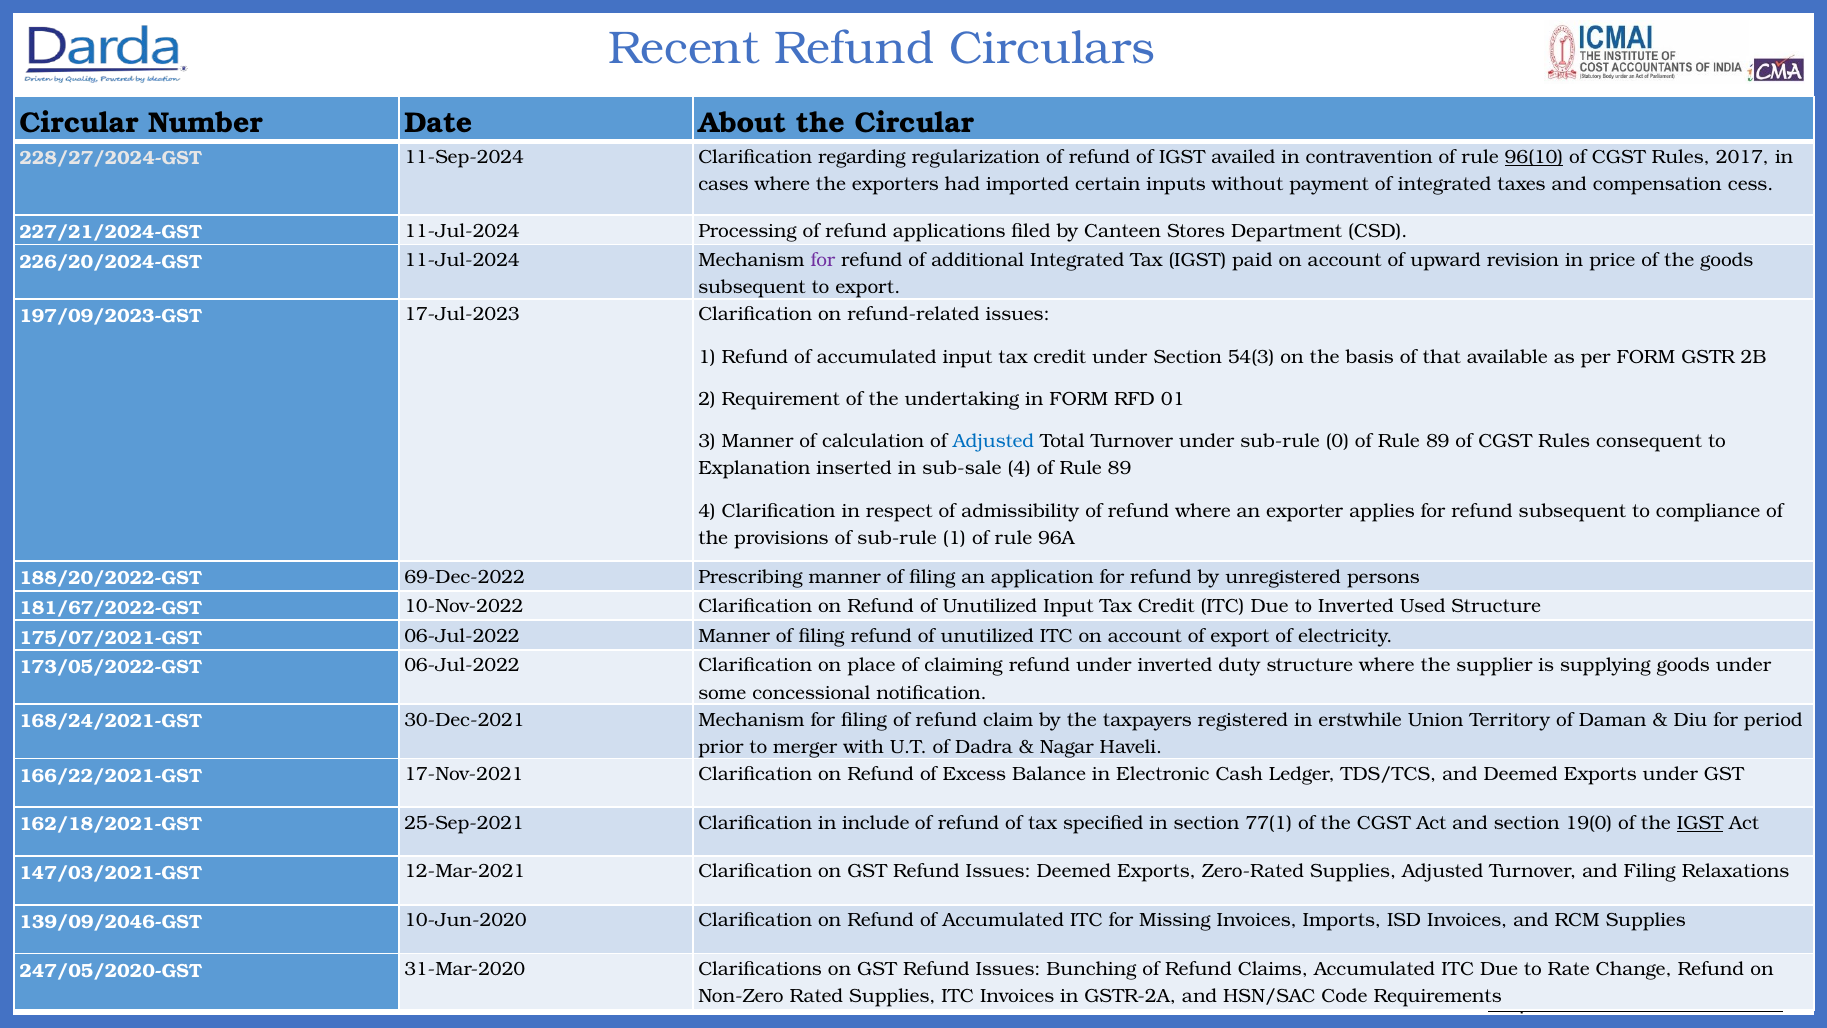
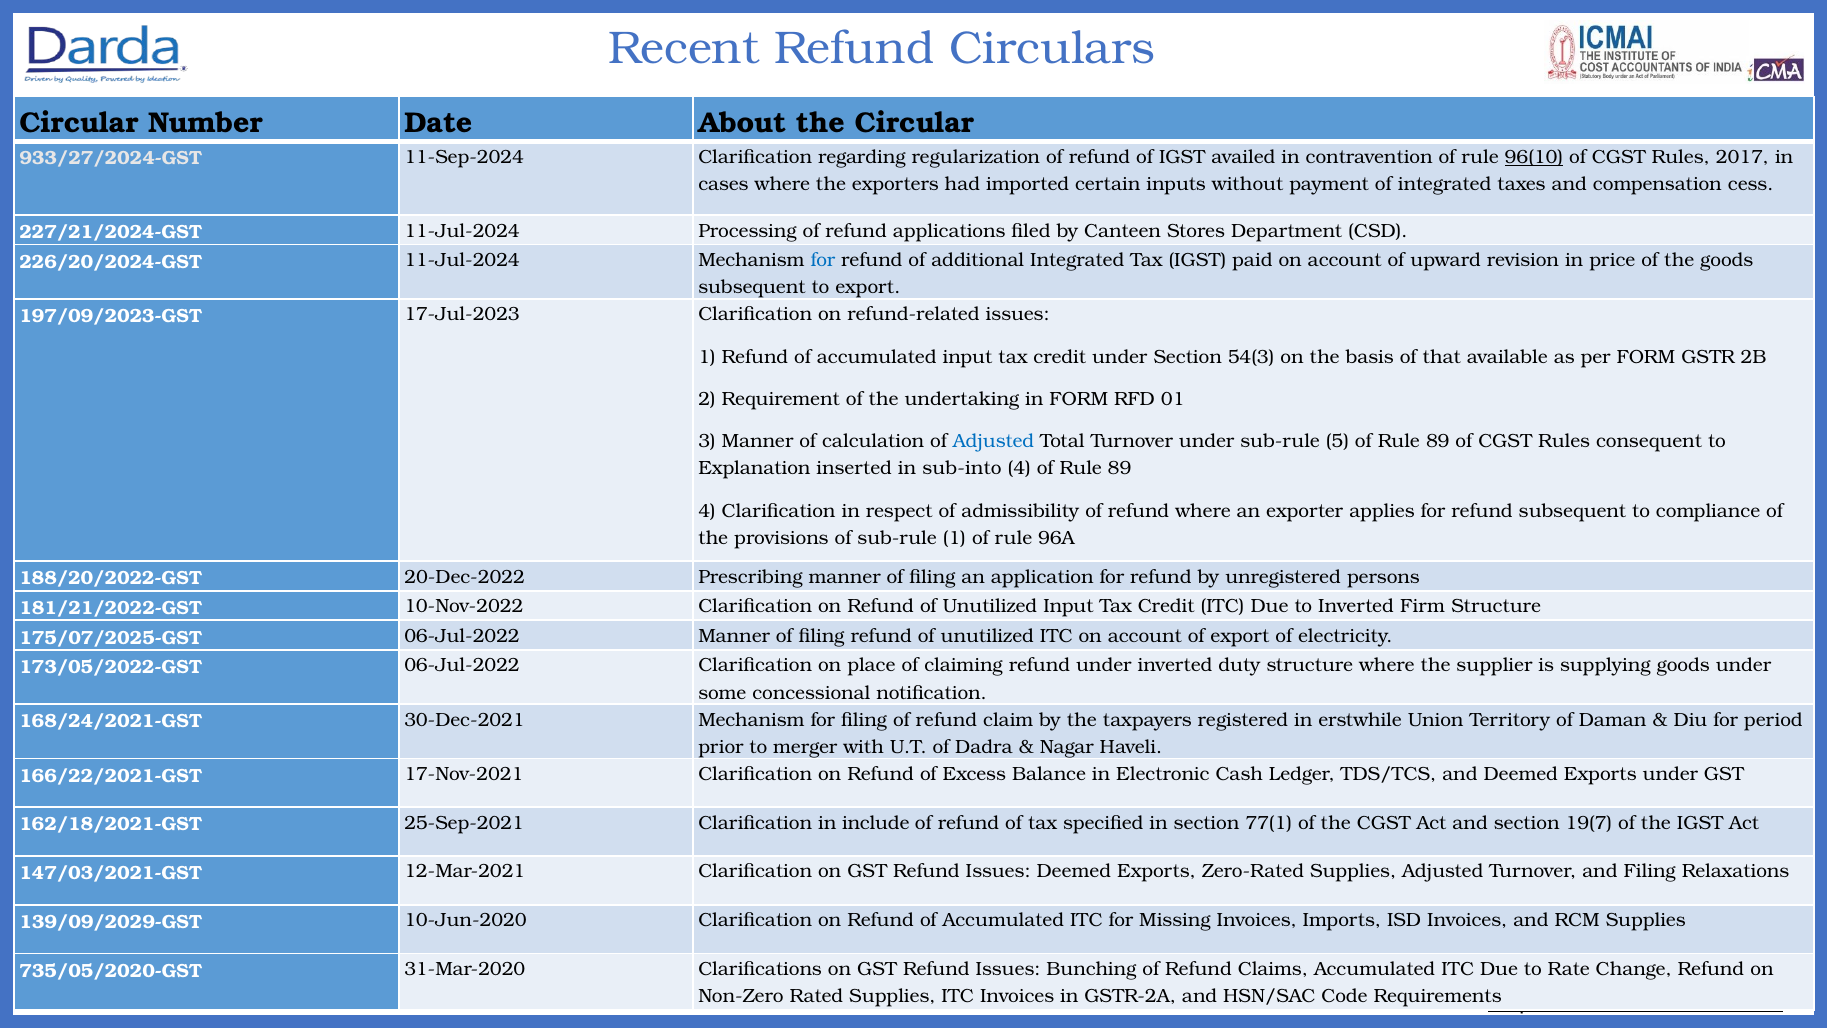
228/27/2024-GST: 228/27/2024-GST -> 933/27/2024-GST
for at (823, 260) colour: purple -> blue
0: 0 -> 5
sub-sale: sub-sale -> sub-into
69-Dec-2022: 69-Dec-2022 -> 20-Dec-2022
181/67/2022-GST: 181/67/2022-GST -> 181/21/2022-GST
Used: Used -> Firm
175/07/2021-GST: 175/07/2021-GST -> 175/07/2025-GST
19(0: 19(0 -> 19(7
IGST at (1700, 823) underline: present -> none
139/09/2046-GST: 139/09/2046-GST -> 139/09/2029-GST
247/05/2020-GST: 247/05/2020-GST -> 735/05/2020-GST
